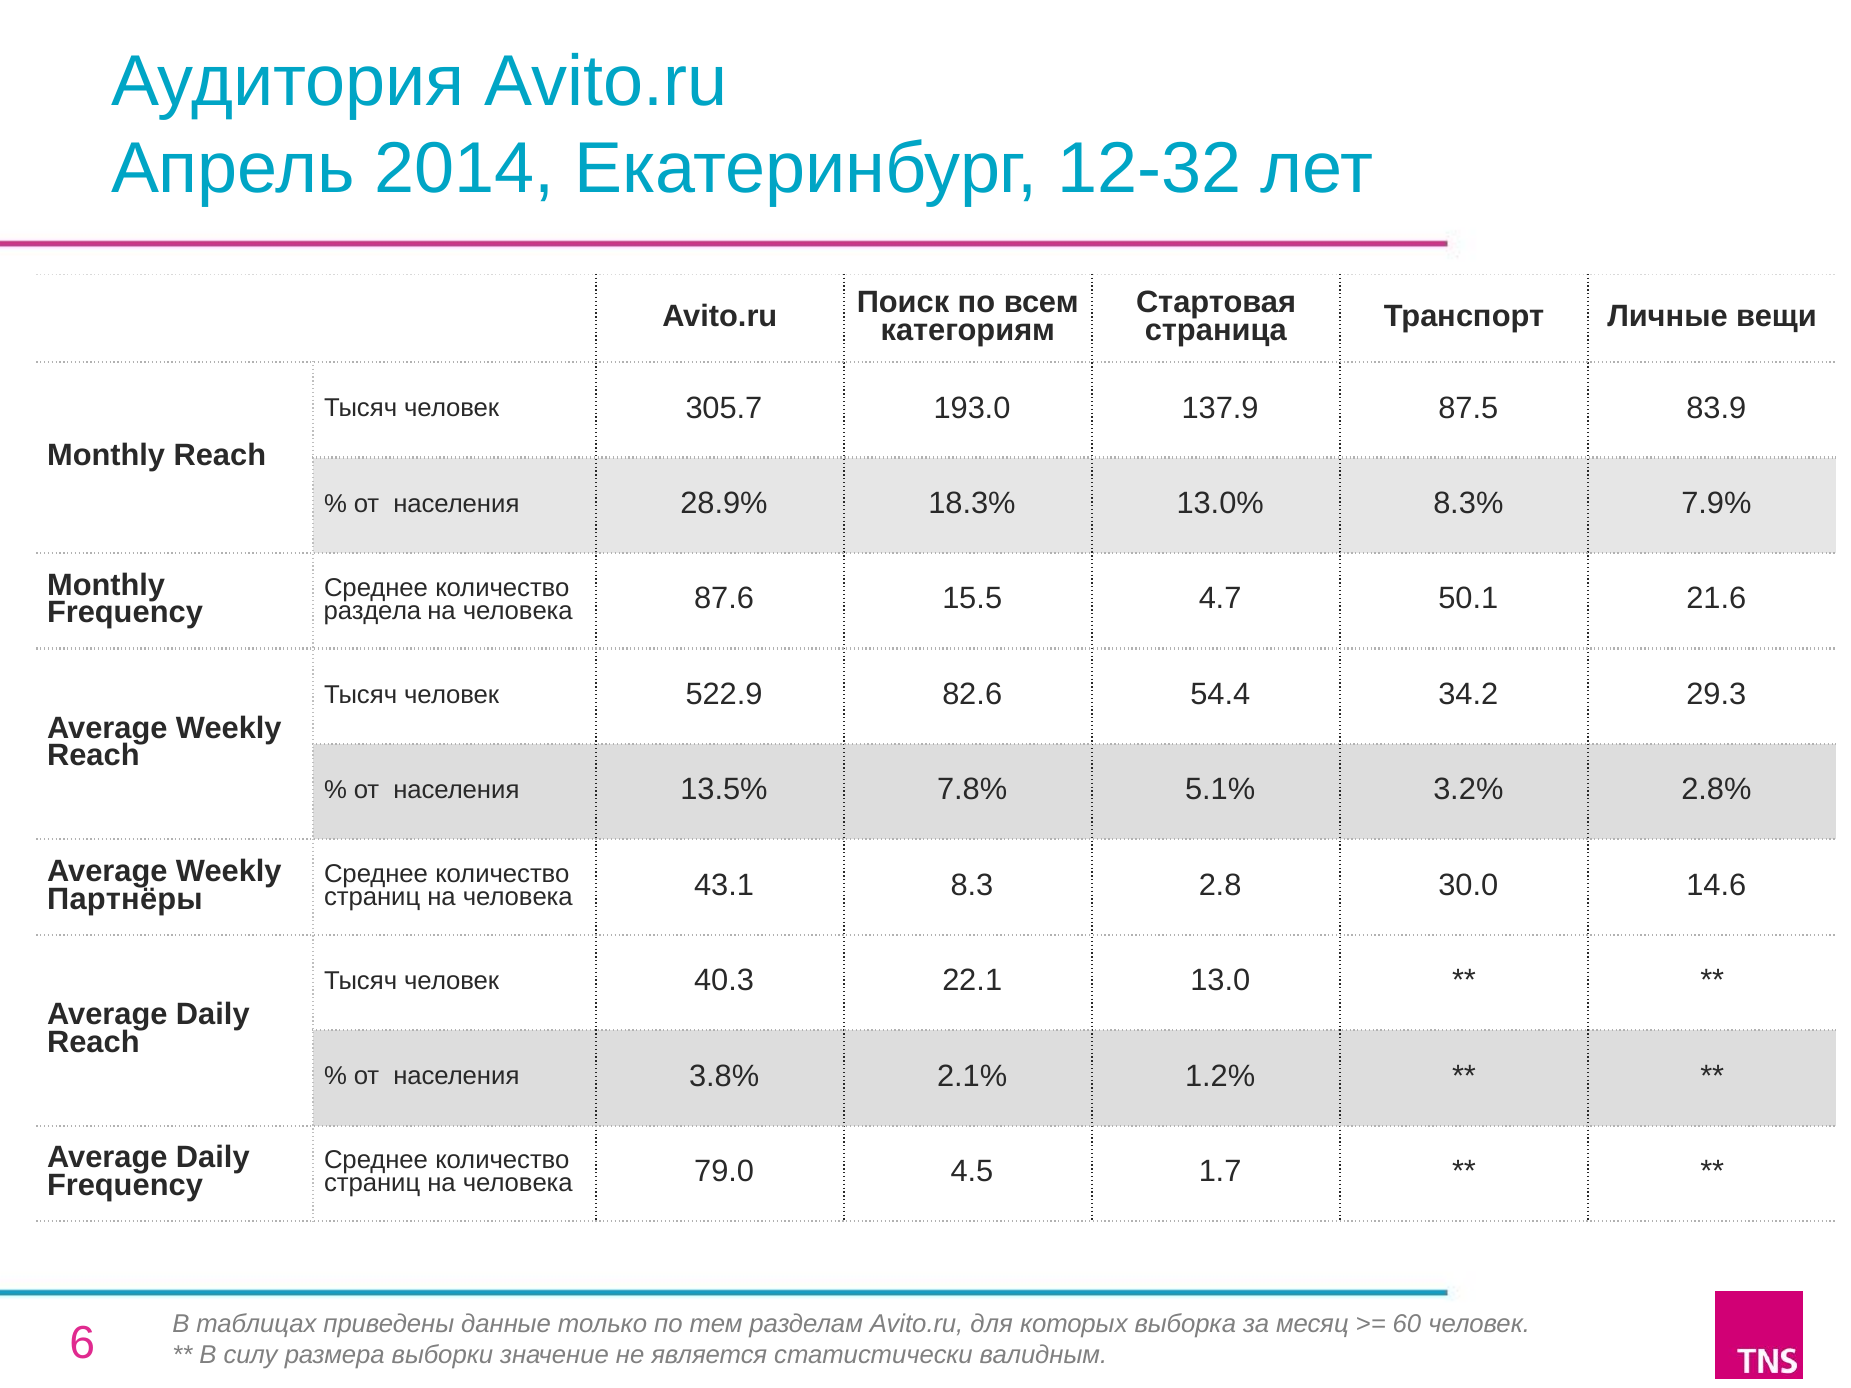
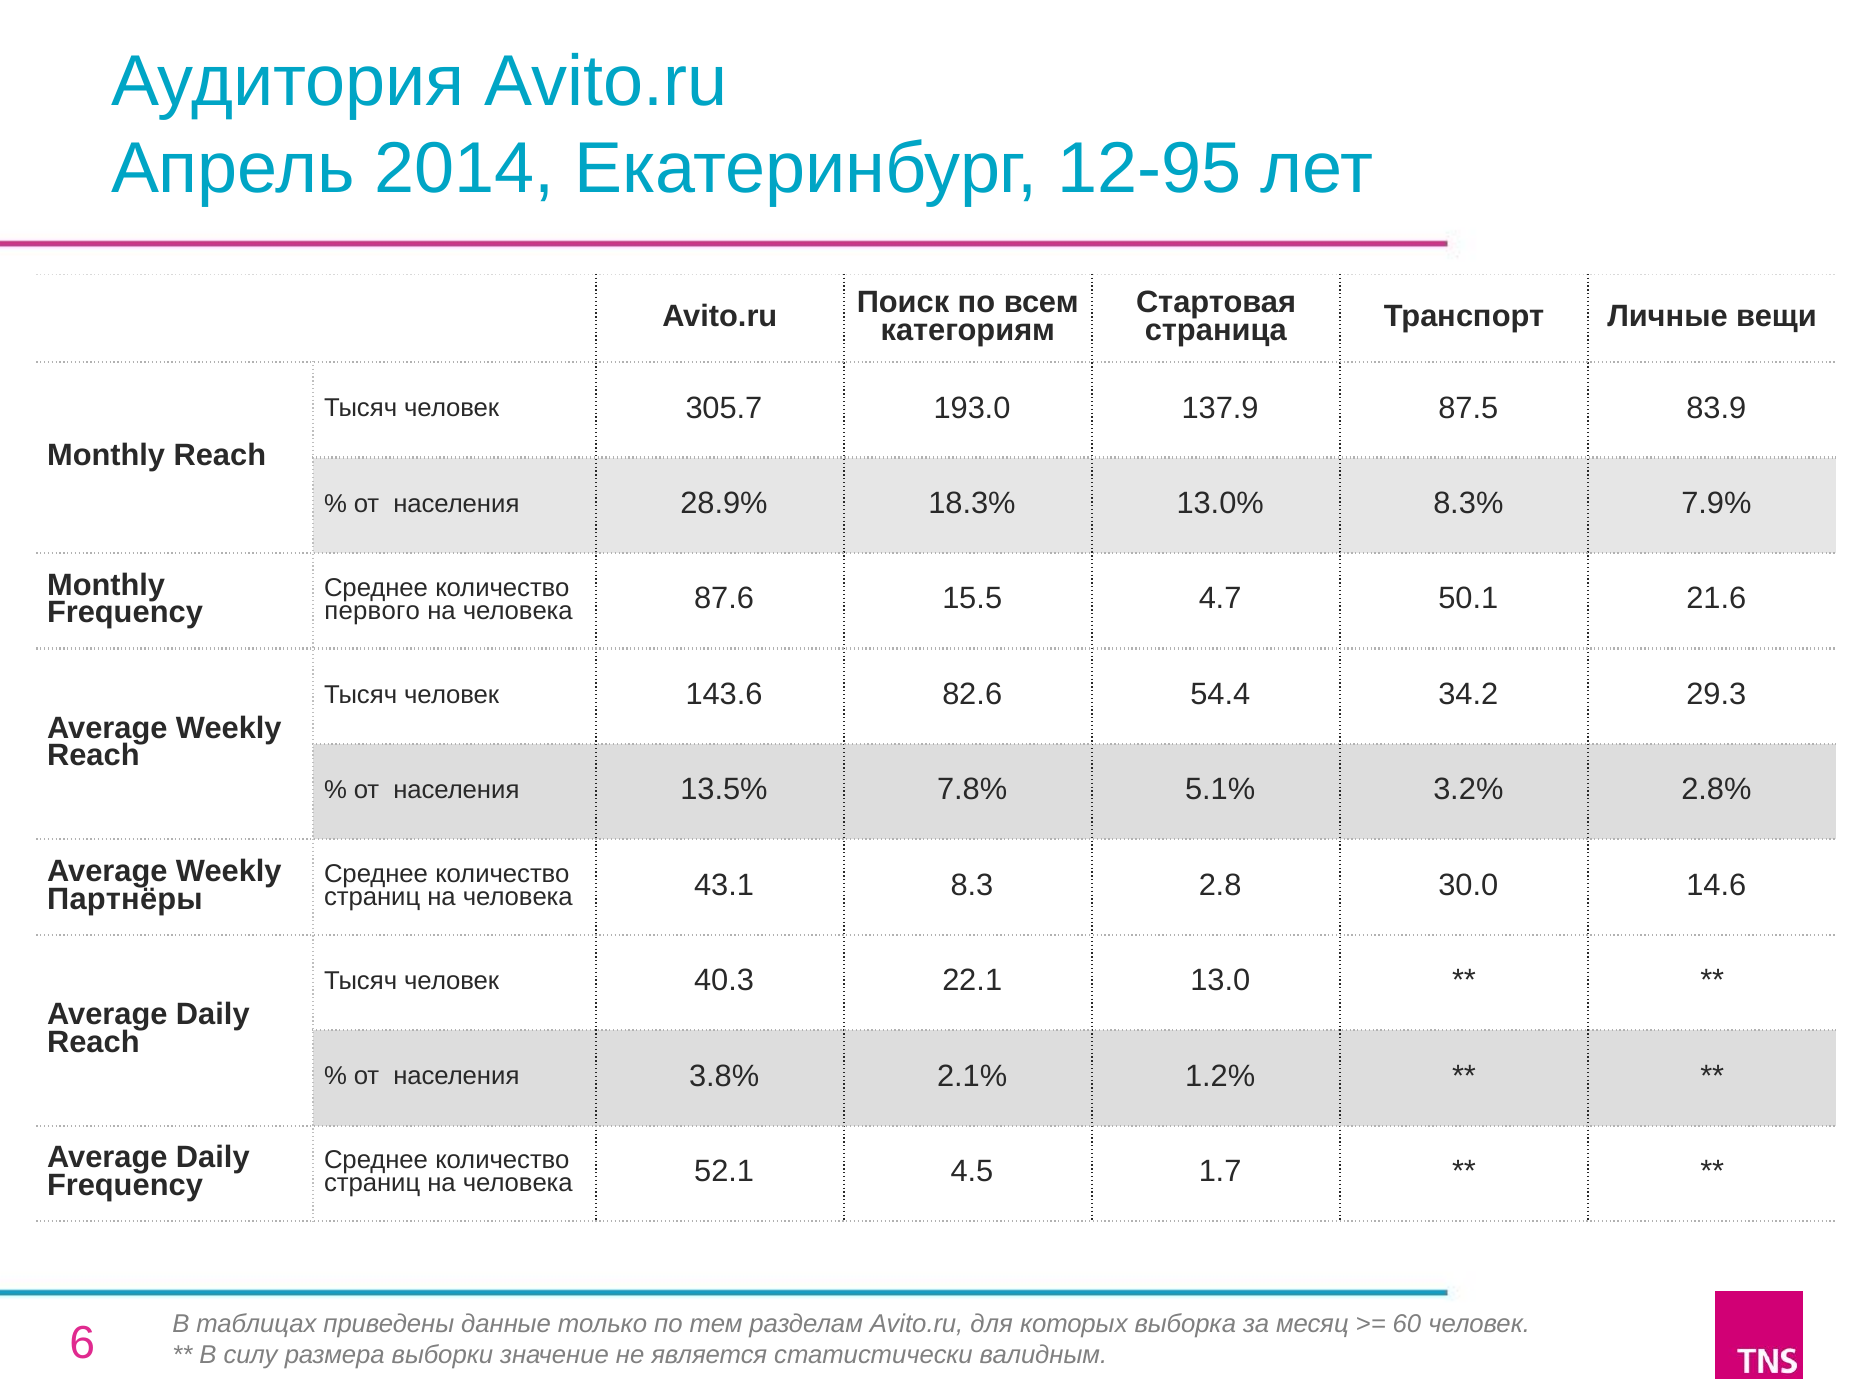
12-32: 12-32 -> 12-95
раздела: раздела -> первого
522.9: 522.9 -> 143.6
79.0: 79.0 -> 52.1
